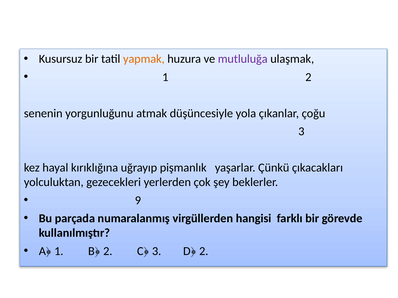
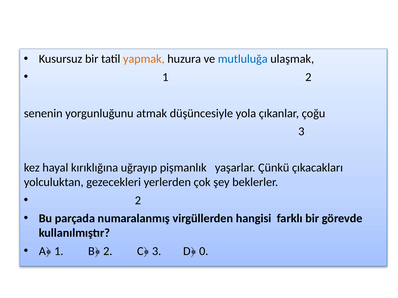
mutluluğa colour: purple -> blue
9 at (138, 201): 9 -> 2
2 at (204, 251): 2 -> 0
